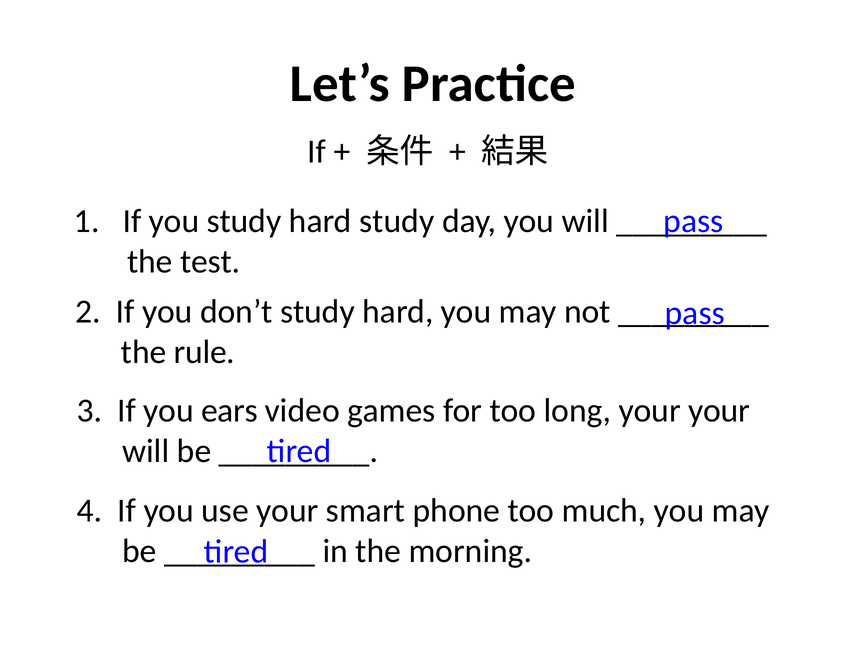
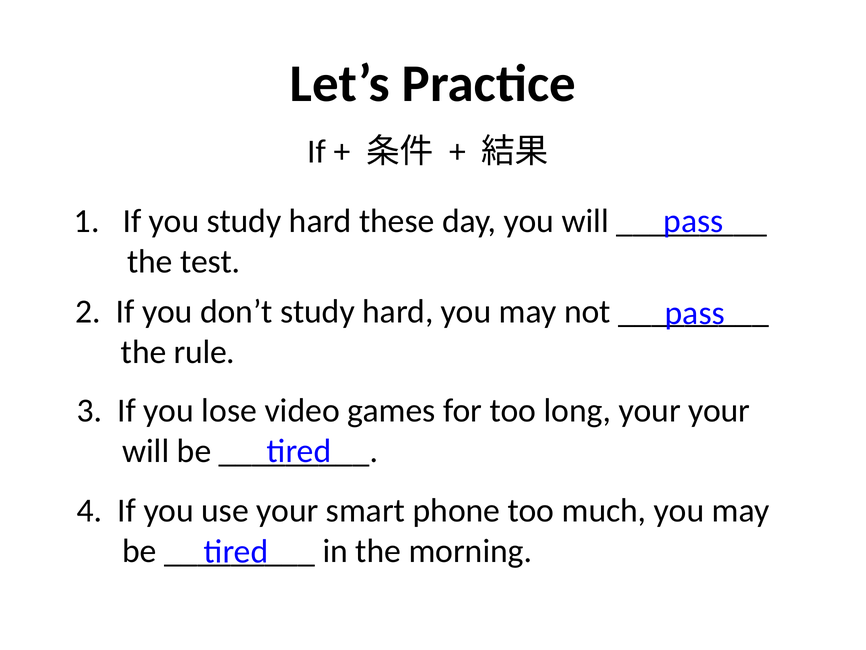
hard study: study -> these
ears: ears -> lose
